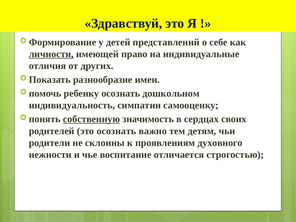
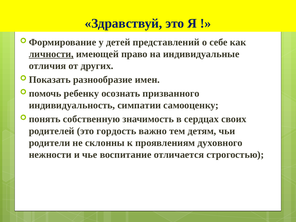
дошкольном: дошкольном -> призванного
собственную underline: present -> none
это осознать: осознать -> гордость
